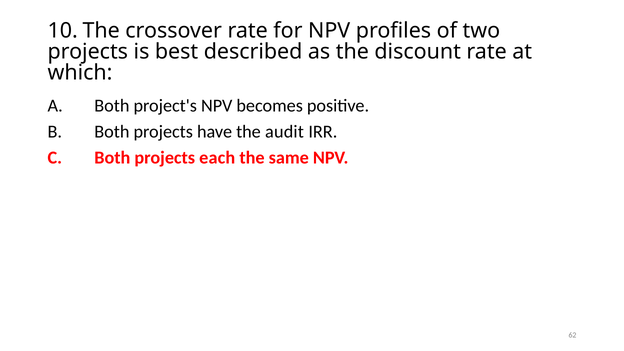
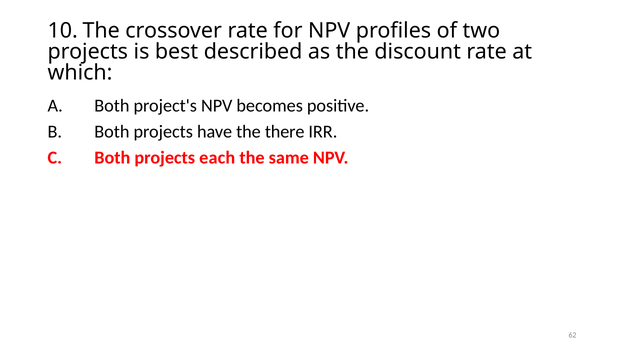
audit: audit -> there
